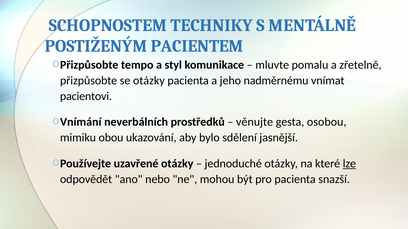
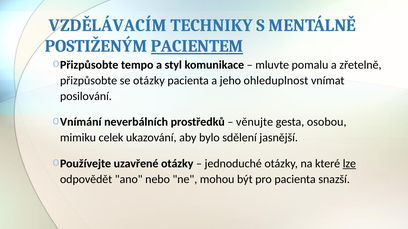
SCHOPNOSTEM: SCHOPNOSTEM -> VZDĚLÁVACÍM
PACIENTEM underline: none -> present
nadměrnému: nadměrnému -> ohleduplnost
pacientovi: pacientovi -> posilování
obou: obou -> celek
